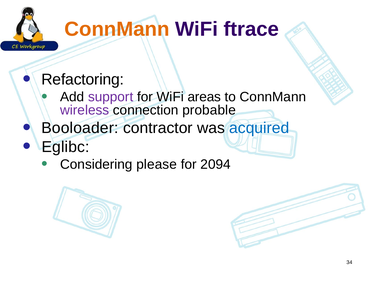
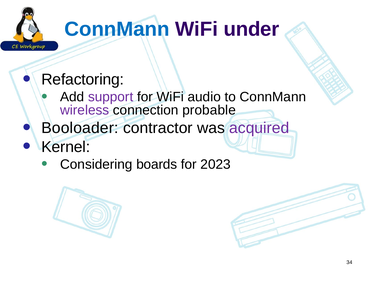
ConnMann at (117, 29) colour: orange -> blue
ftrace: ftrace -> under
areas: areas -> audio
acquired colour: blue -> purple
Eglibc: Eglibc -> Kernel
please: please -> boards
2094: 2094 -> 2023
